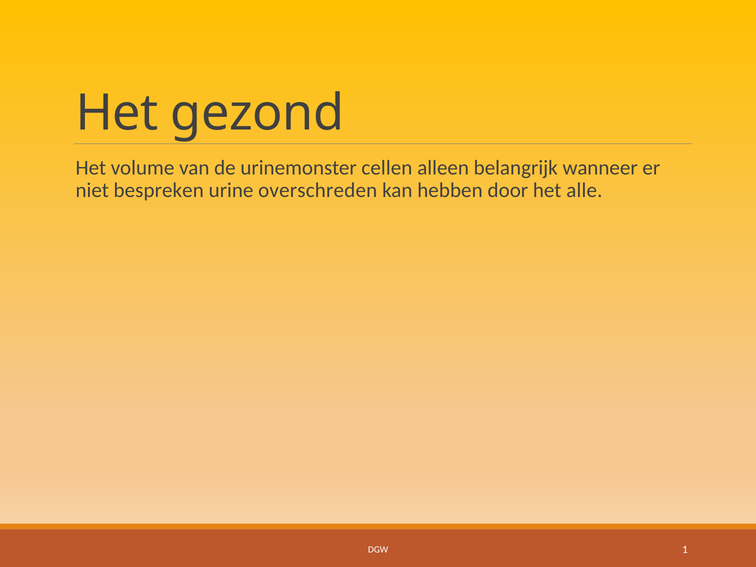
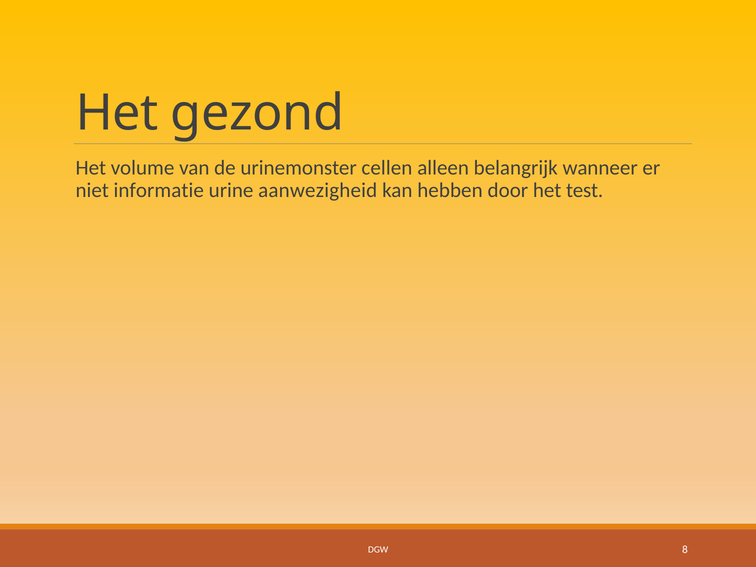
bespreken: bespreken -> informatie
overschreden: overschreden -> aanwezigheid
alle: alle -> test
1: 1 -> 8
